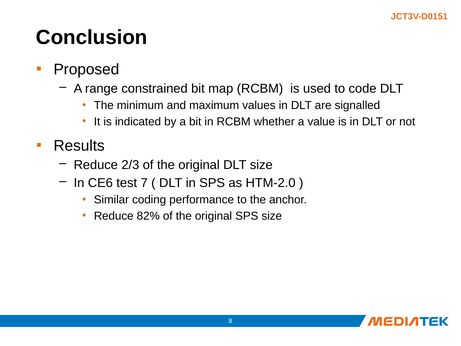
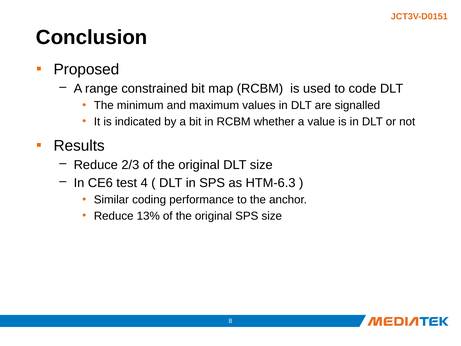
7: 7 -> 4
HTM-2.0: HTM-2.0 -> HTM-6.3
82%: 82% -> 13%
